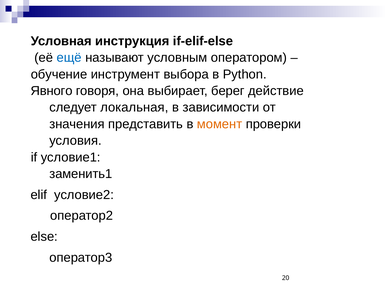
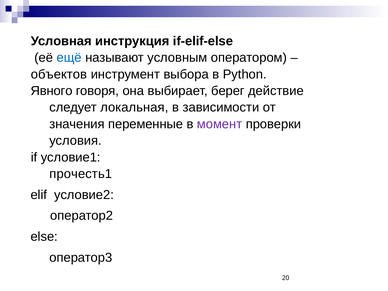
обучение: обучение -> объектов
представить: представить -> переменные
момент colour: orange -> purple
заменить1: заменить1 -> прочесть1
